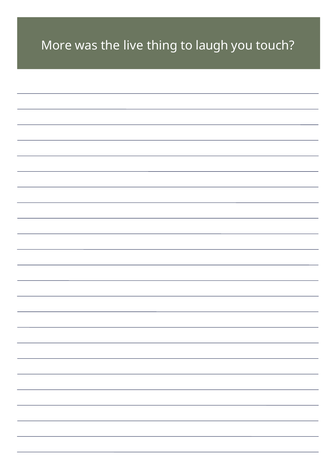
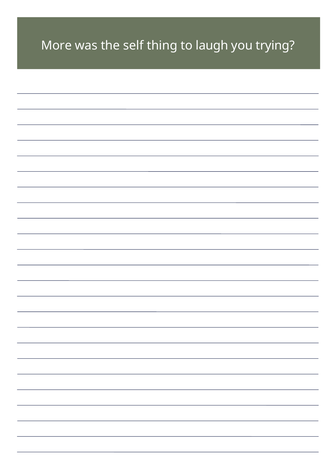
live: live -> self
touch: touch -> trying
